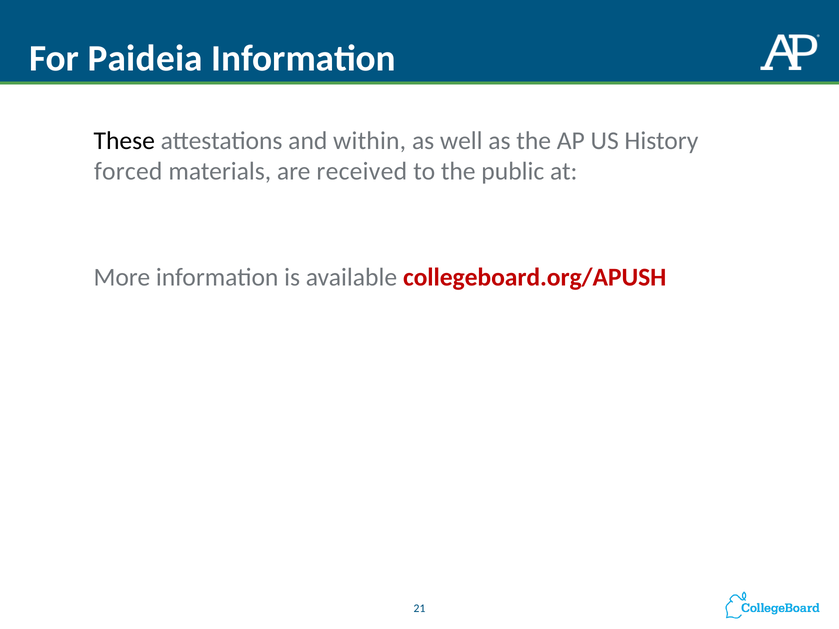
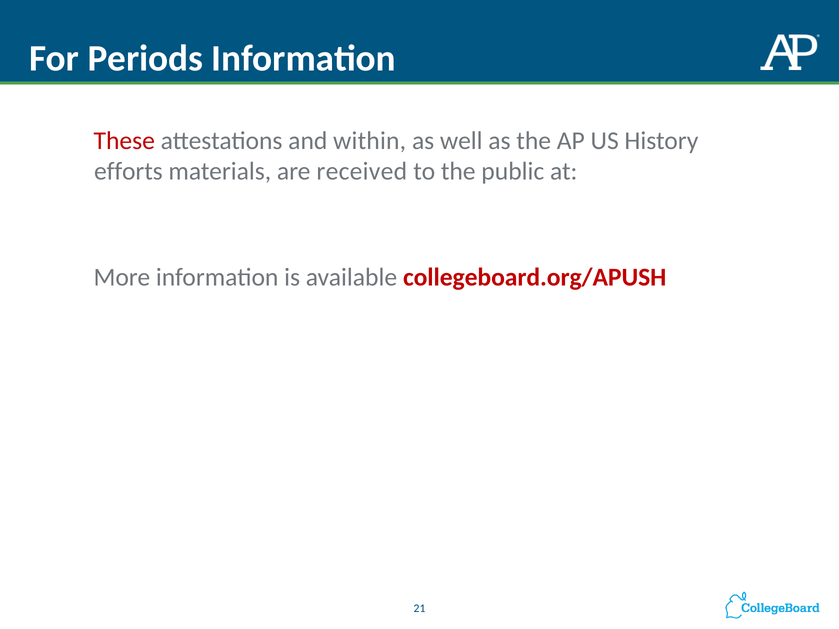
Paideia: Paideia -> Periods
These colour: black -> red
forced: forced -> efforts
